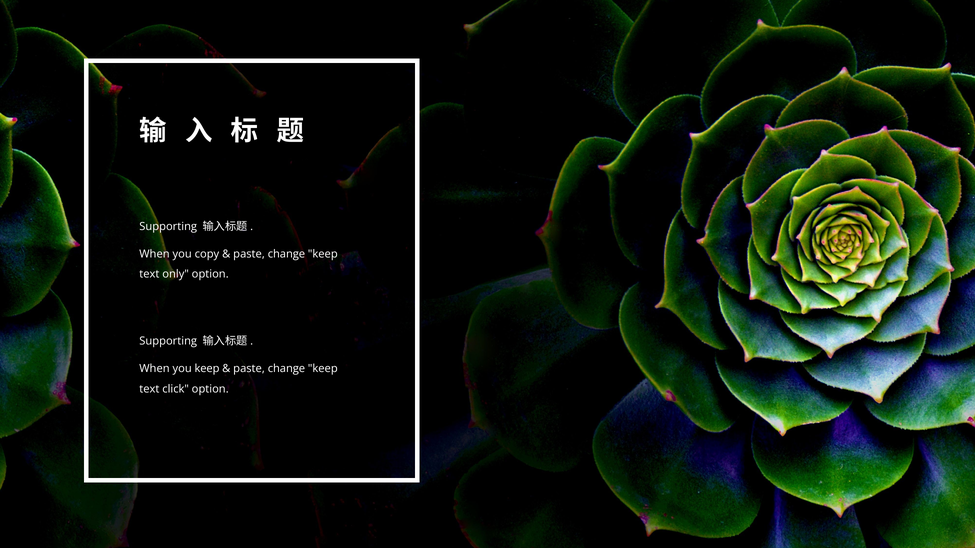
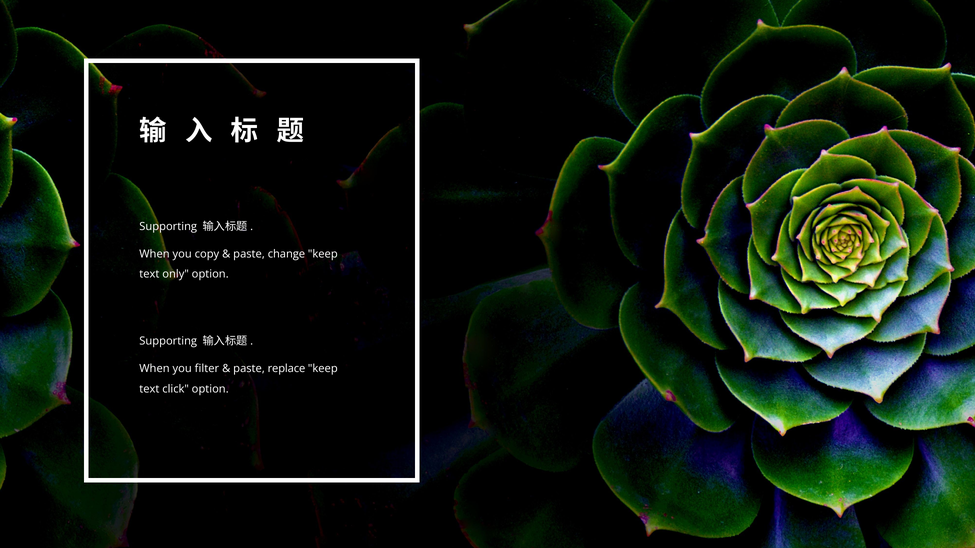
you keep: keep -> filter
change at (286, 369): change -> replace
